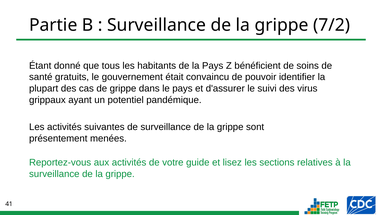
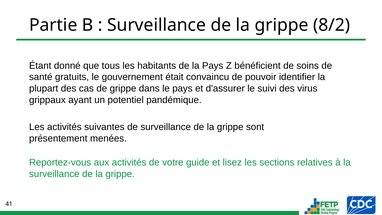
7/2: 7/2 -> 8/2
